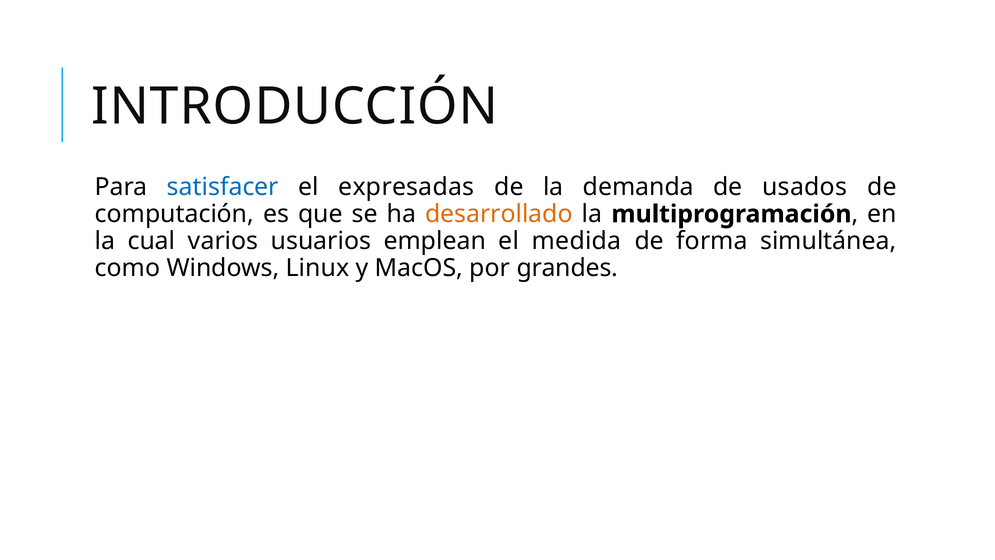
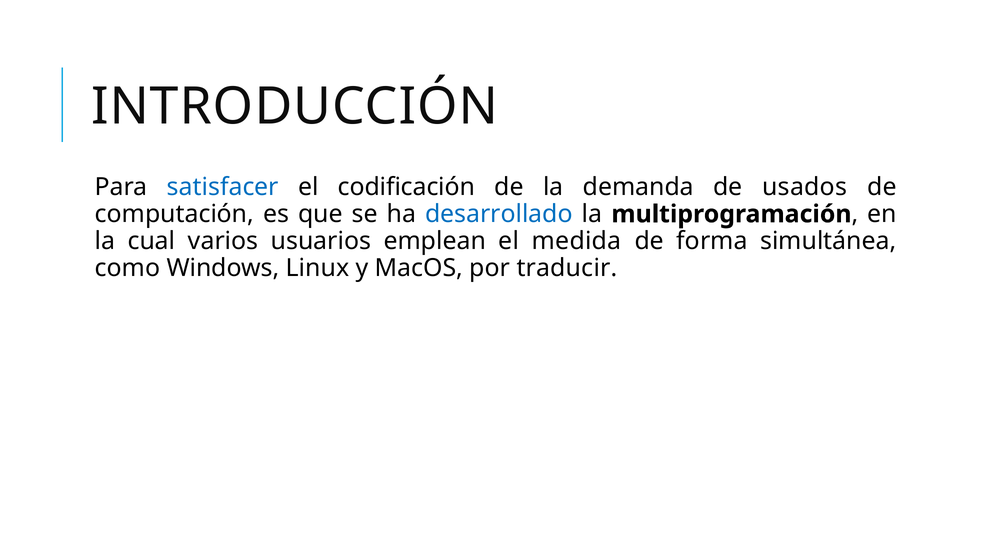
expresadas: expresadas -> codificación
desarrollado colour: orange -> blue
grandes: grandes -> traducir
